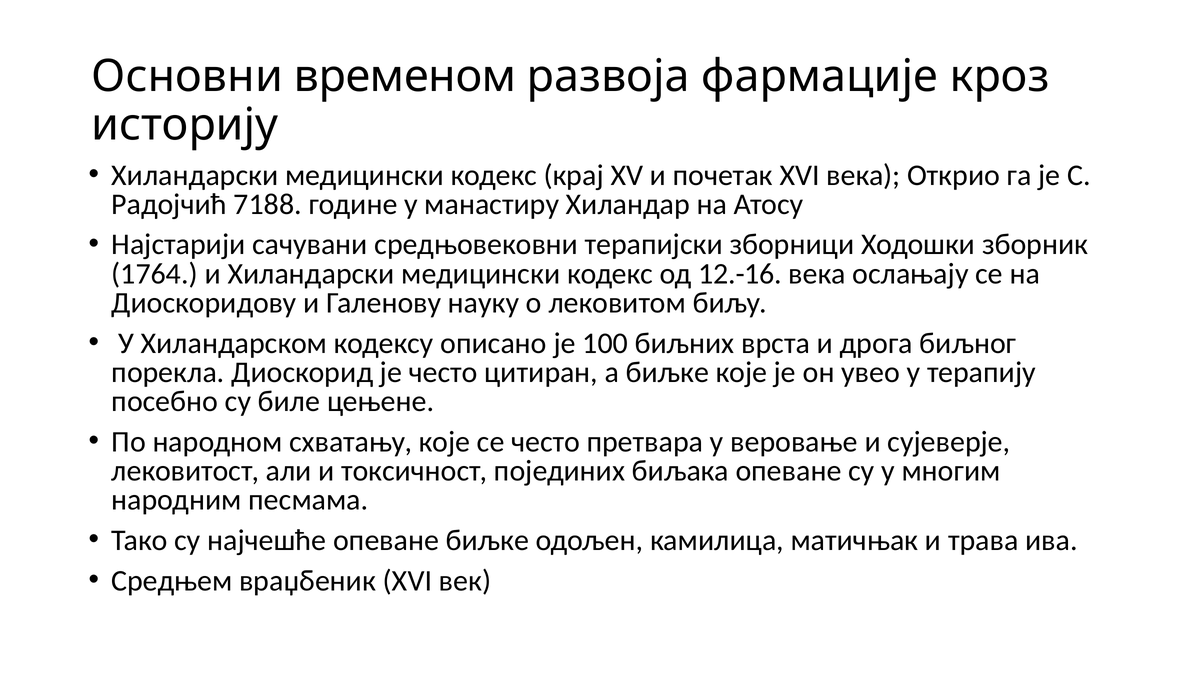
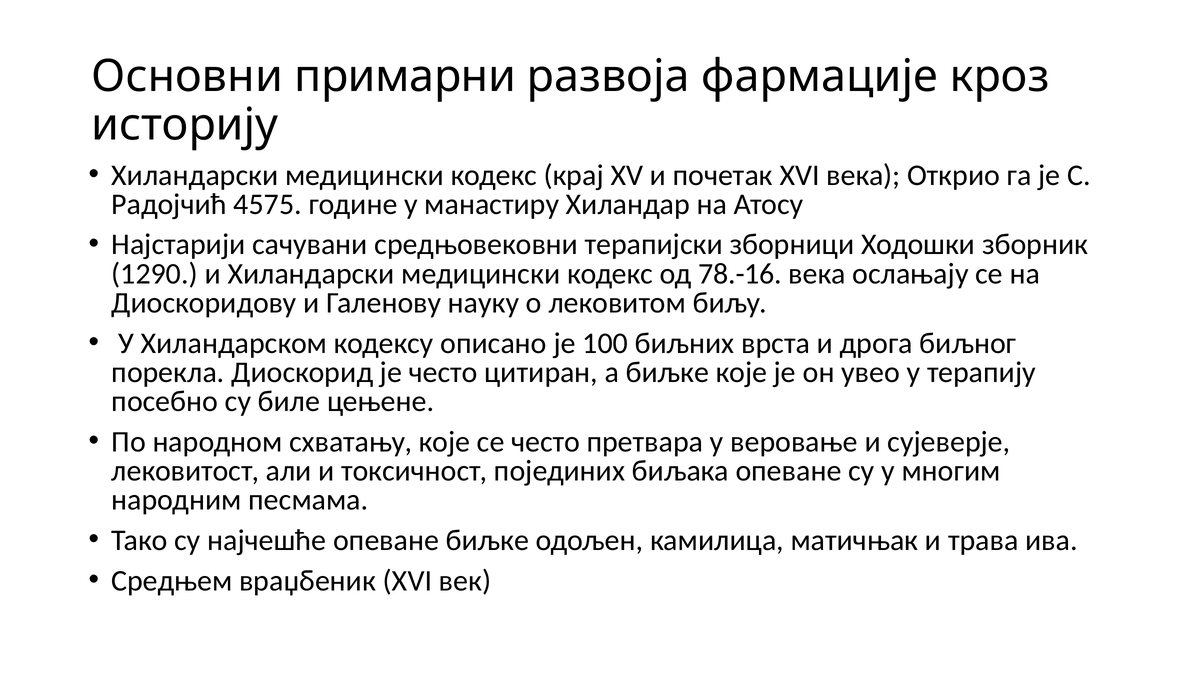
временом: временом -> примарни
7188: 7188 -> 4575
1764: 1764 -> 1290
12.-16: 12.-16 -> 78.-16
